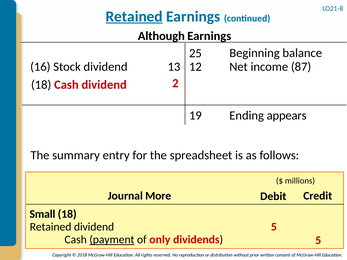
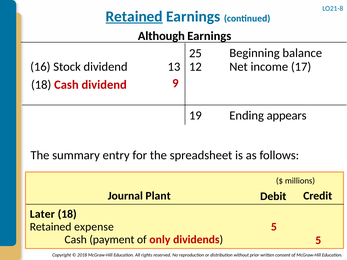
87: 87 -> 17
2: 2 -> 9
More: More -> Plant
Small: Small -> Later
Retained dividend: dividend -> expense
payment underline: present -> none
